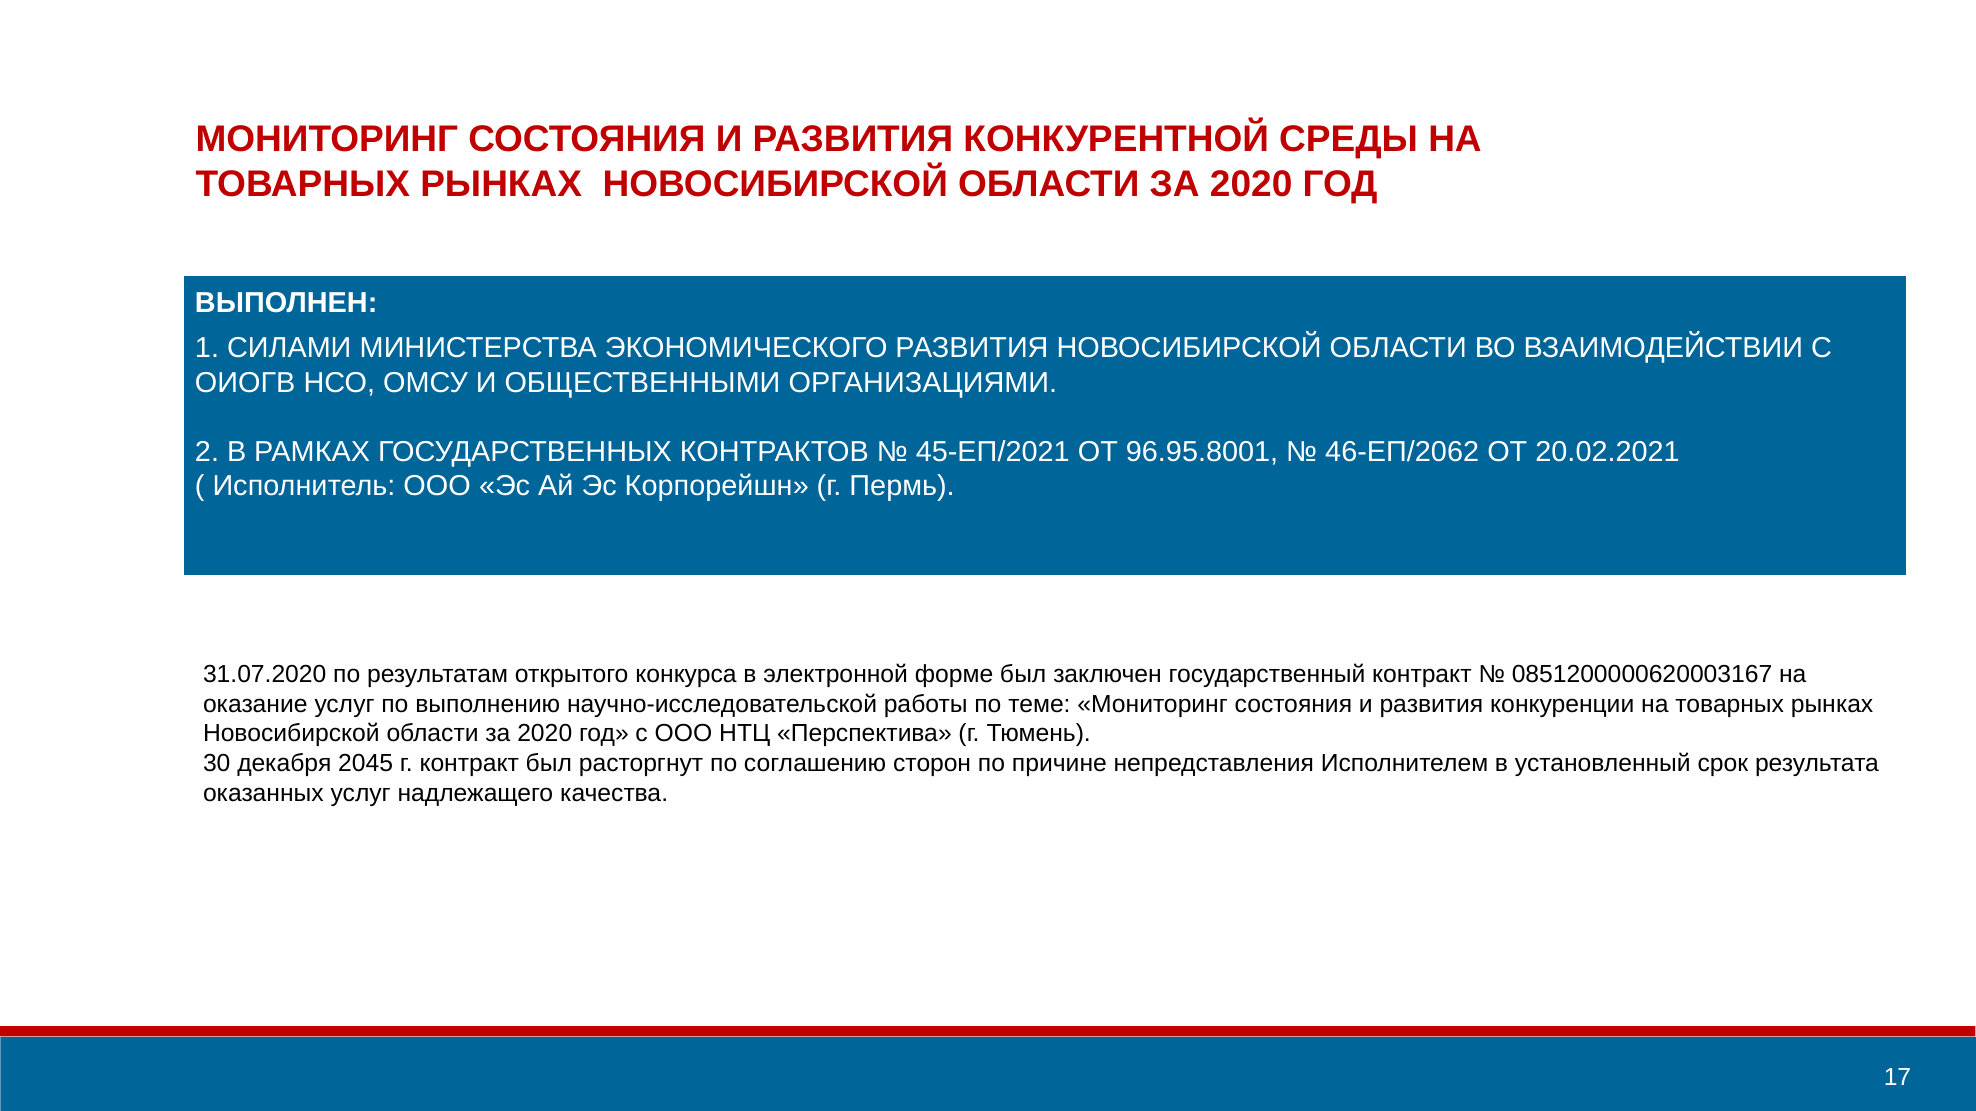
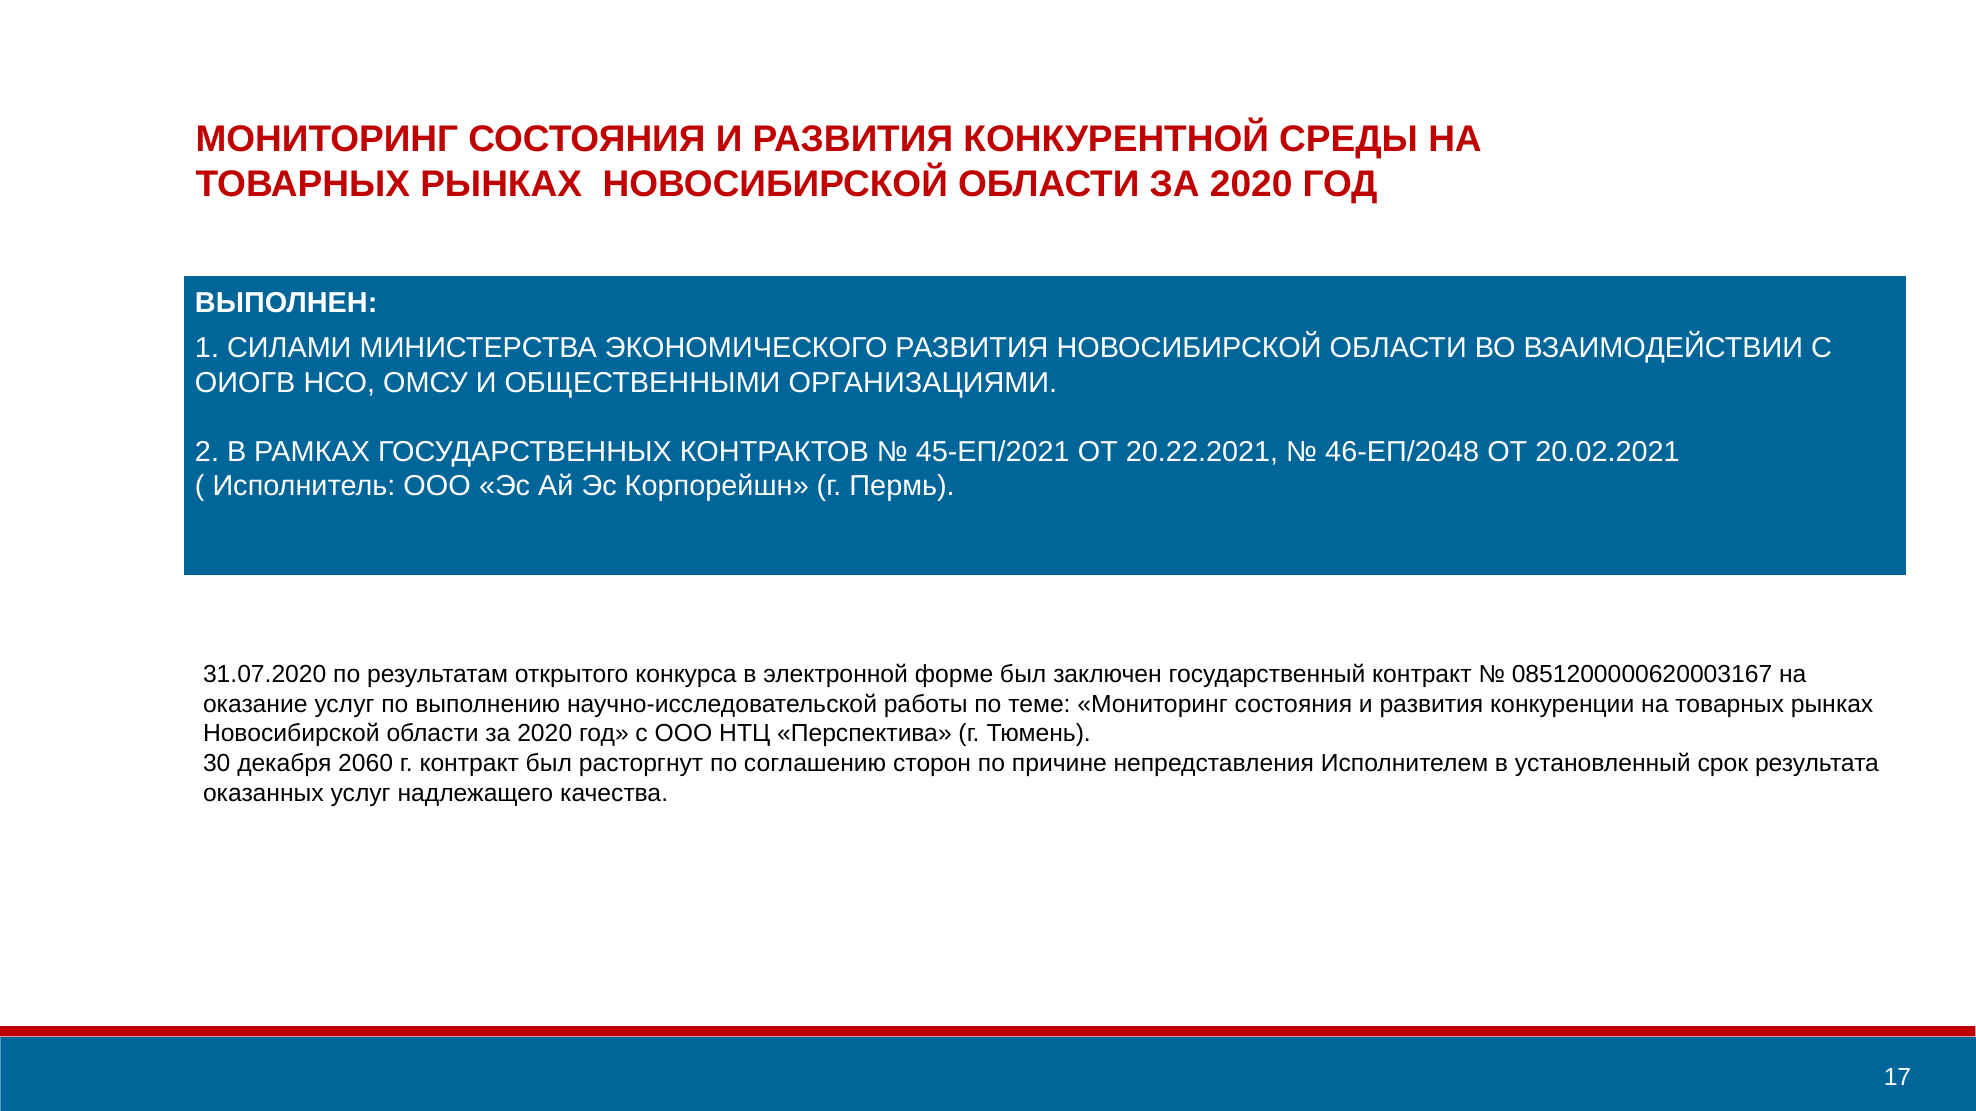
96.95.8001: 96.95.8001 -> 20.22.2021
46-ЕП/2062: 46-ЕП/2062 -> 46-ЕП/2048
2045: 2045 -> 2060
